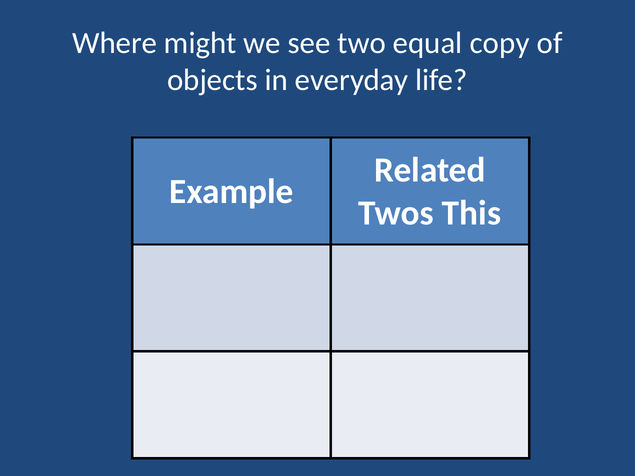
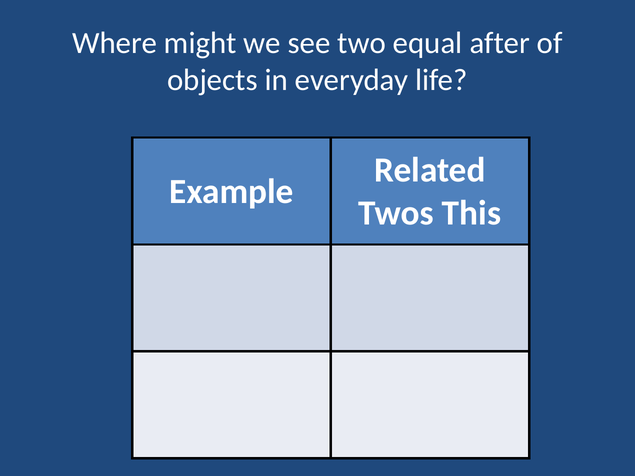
copy: copy -> after
